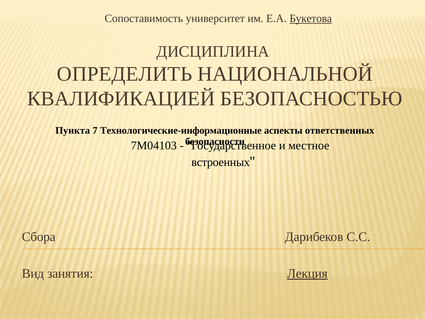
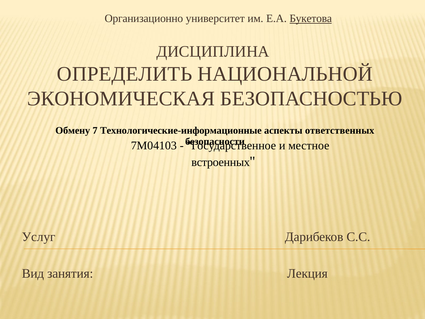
Сопоставимость: Сопоставимость -> Организационно
КВАЛИФИКАЦИЕЙ: КВАЛИФИКАЦИЕЙ -> ЭКОНОМИЧЕСКАЯ
Пункта: Пункта -> Обмену
Сбора: Сбора -> Услуг
Лекция underline: present -> none
